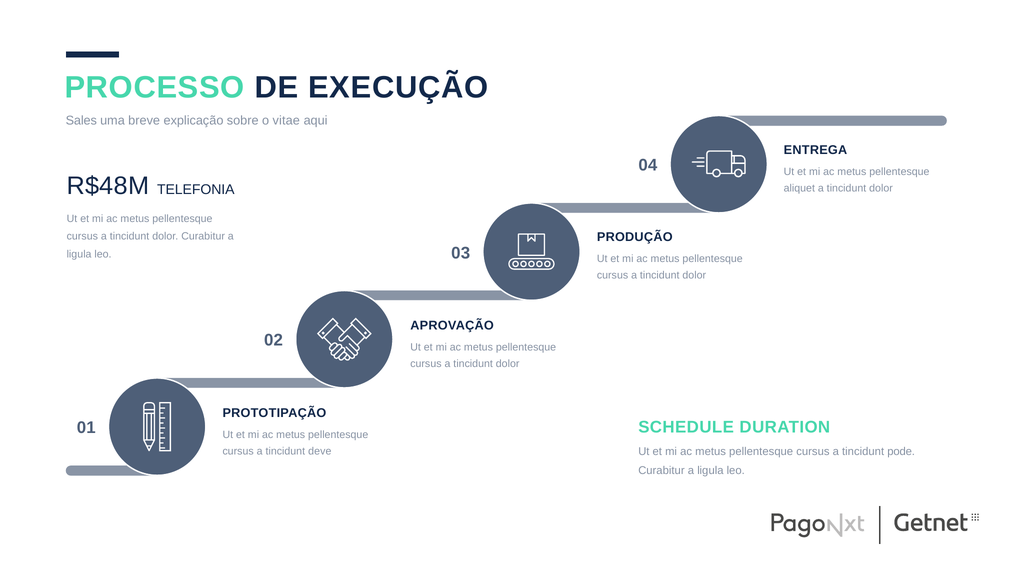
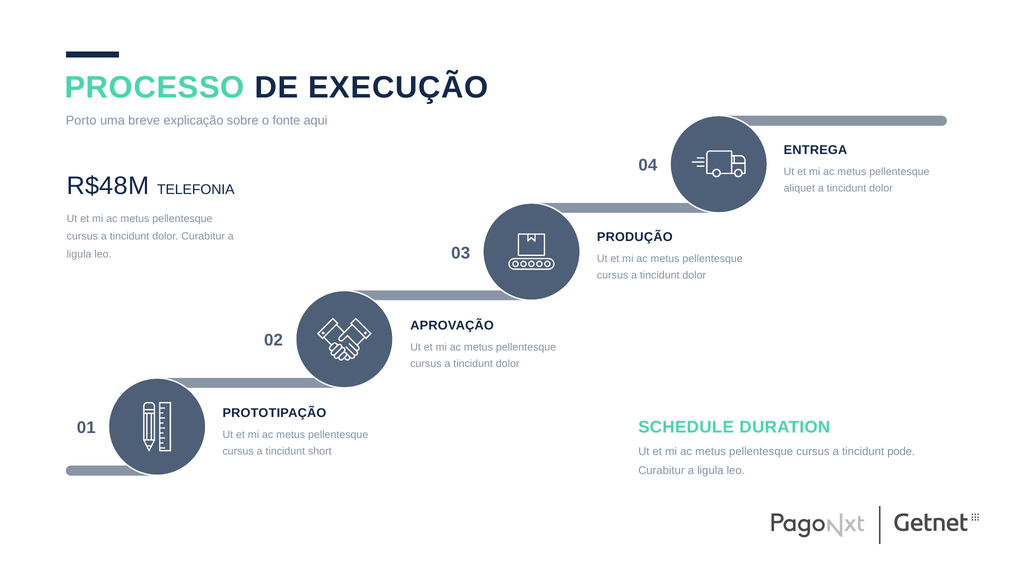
Sales: Sales -> Porto
vitae: vitae -> fonte
deve: deve -> short
